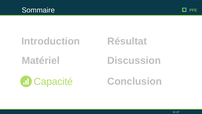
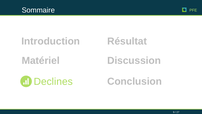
Capacité: Capacité -> Declines
